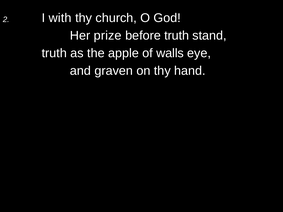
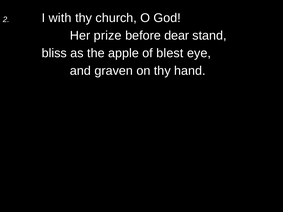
before truth: truth -> dear
truth at (54, 53): truth -> bliss
walls: walls -> blest
